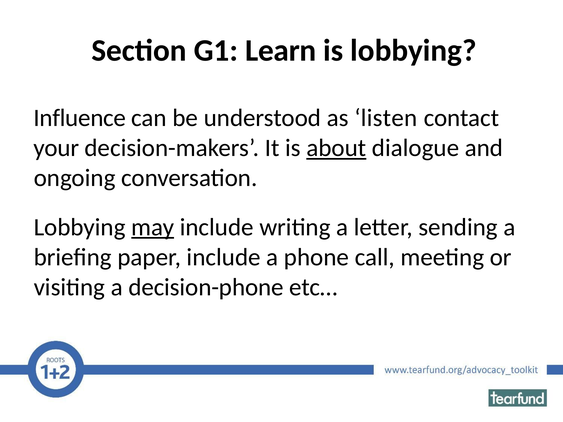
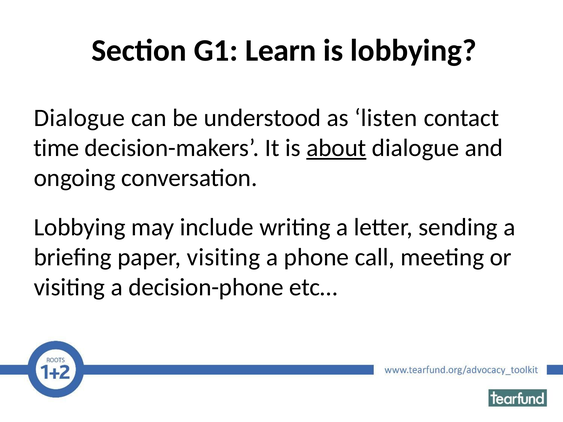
Influence at (80, 118): Influence -> Dialogue
your: your -> time
may underline: present -> none
paper include: include -> visiting
